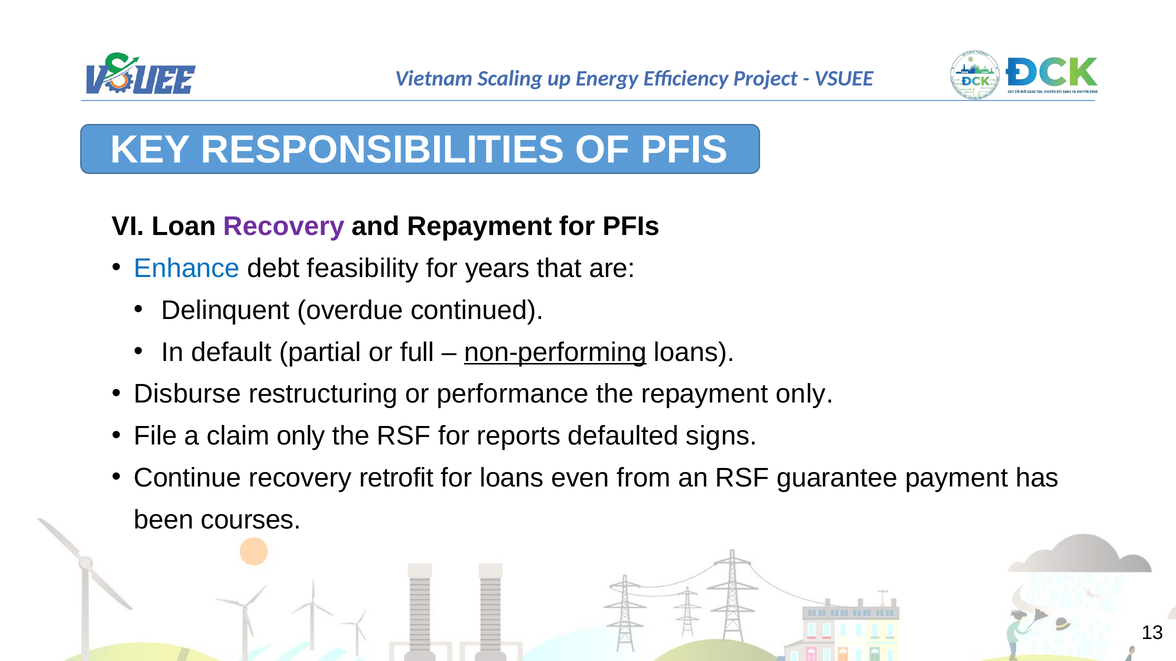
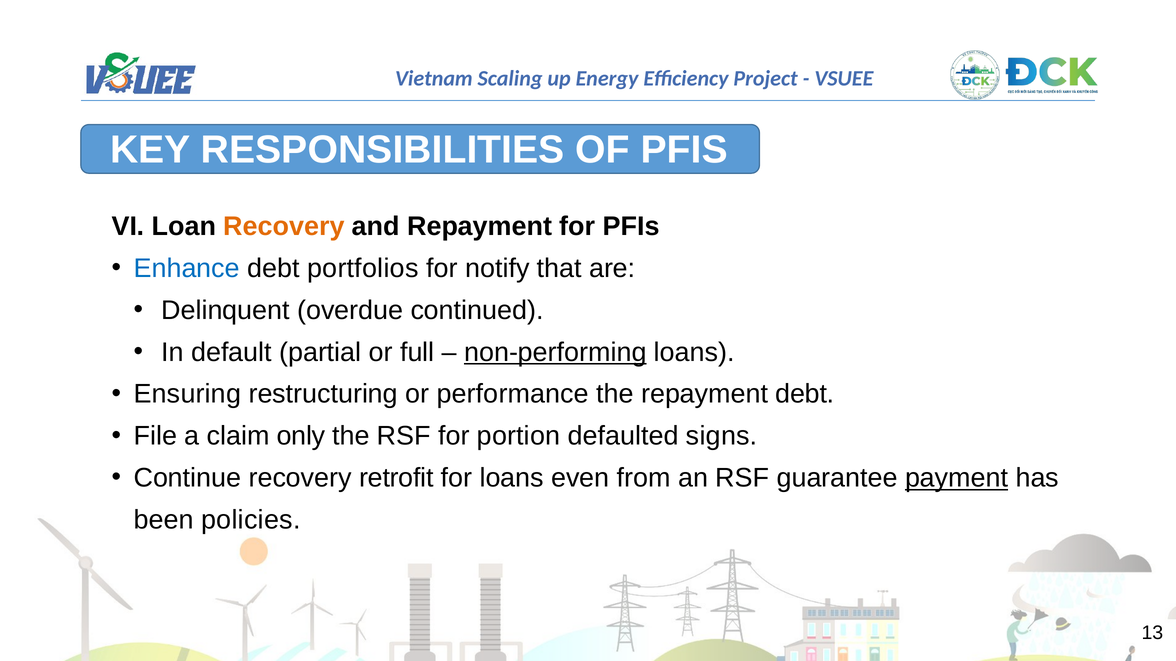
Recovery at (284, 226) colour: purple -> orange
feasibility: feasibility -> portfolios
years: years -> notify
Disburse: Disburse -> Ensuring
repayment only: only -> debt
reports: reports -> portion
payment underline: none -> present
courses: courses -> policies
